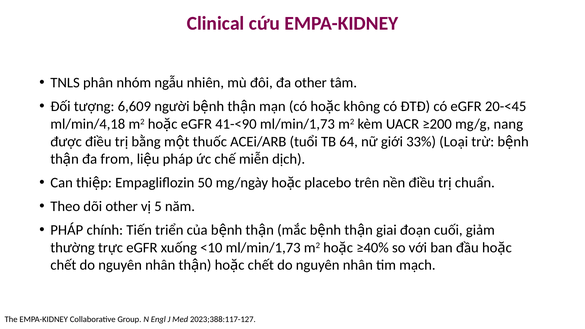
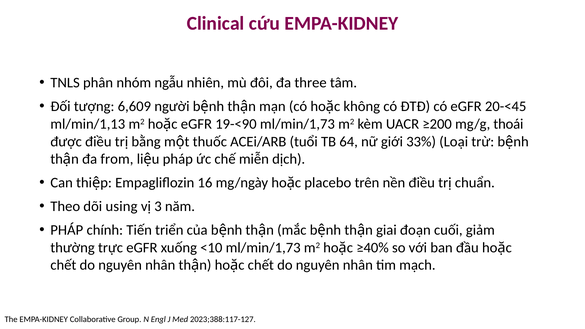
đa other: other -> three
ml/min/4,18: ml/min/4,18 -> ml/min/1,13
41-<90: 41-<90 -> 19-<90
nang: nang -> thoái
50: 50 -> 16
dõi other: other -> using
5: 5 -> 3
